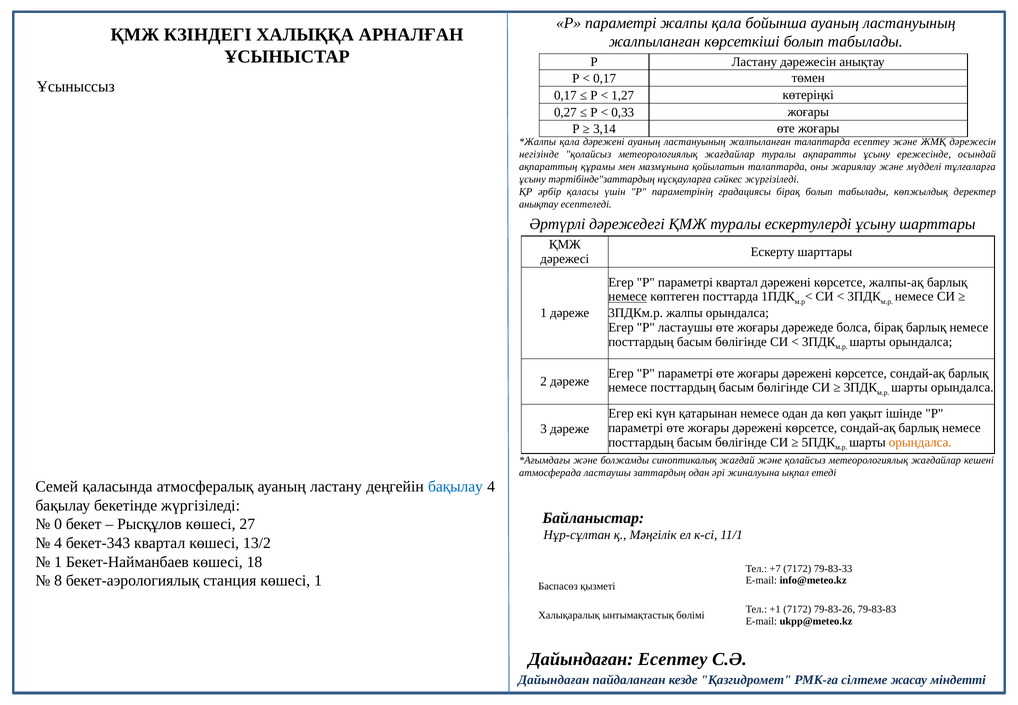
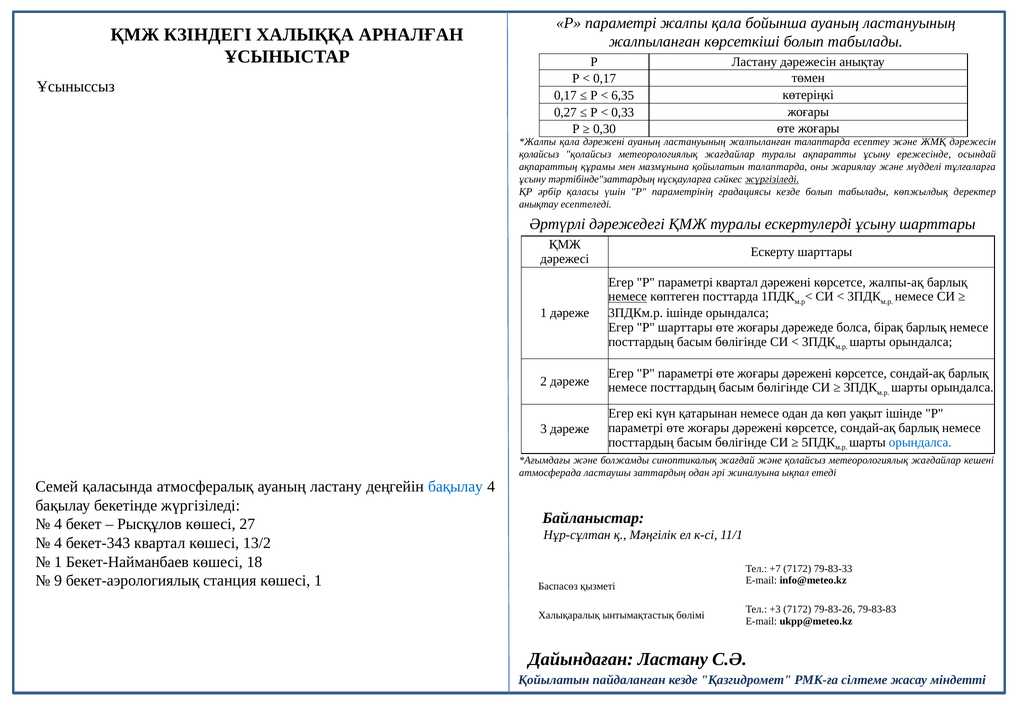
1,27: 1,27 -> 6,35
3,14: 3,14 -> 0,30
негізінде at (539, 154): негізінде -> қолайсыз
жүргізіледі at (772, 179) underline: none -> present
градациясы бірақ: бірақ -> кезде
3ПДКм.р жалпы: жалпы -> ішінде
P ластаушы: ластаушы -> шарттары
орындалса at (920, 442) colour: orange -> blue
0 at (58, 524): 0 -> 4
8: 8 -> 9
+1: +1 -> +3
Дайындаған Есептеу: Есептеу -> Ластану
Дайындаған at (554, 679): Дайындаған -> Қойылатын
